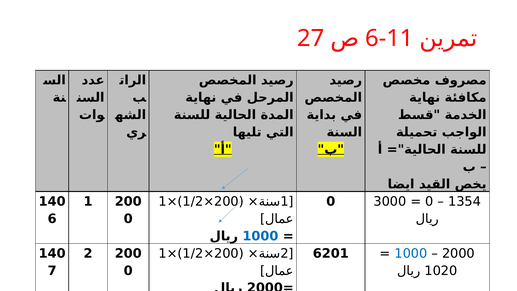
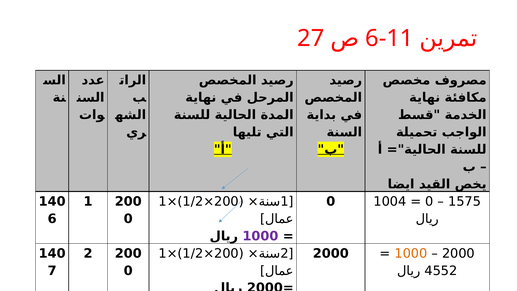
3000: 3000 -> 1004
1354: 1354 -> 1575
1000 at (260, 236) colour: blue -> purple
6201 at (331, 253): 6201 -> 2000
1000 at (411, 253) colour: blue -> orange
1020: 1020 -> 4552
